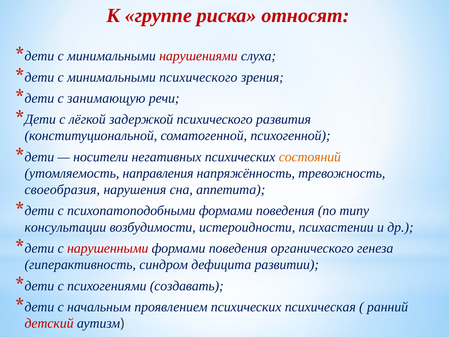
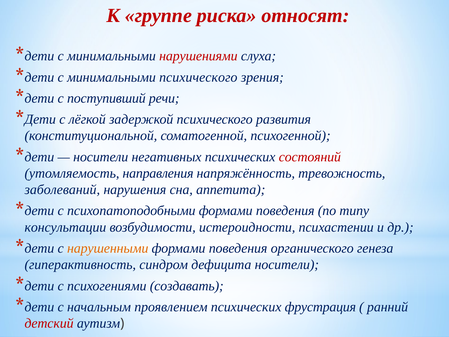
занимающую: занимающую -> поступивший
состояний colour: orange -> red
своеобразия: своеобразия -> заболеваний
нарушенными colour: red -> orange
дефицита развитии: развитии -> носители
психическая: психическая -> фрустрация
